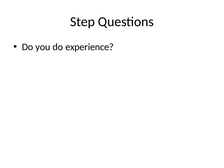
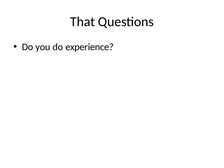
Step: Step -> That
